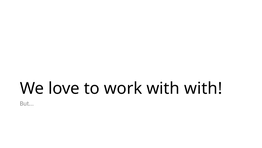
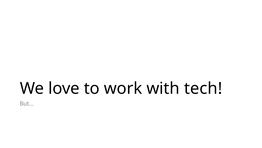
with with: with -> tech
